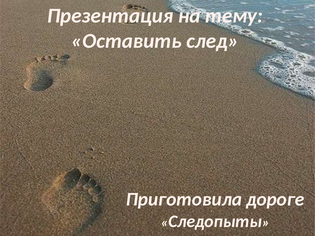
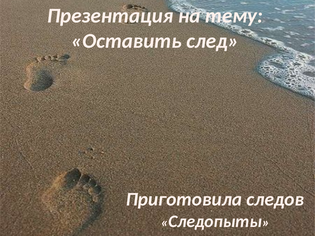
дороге: дороге -> следов
